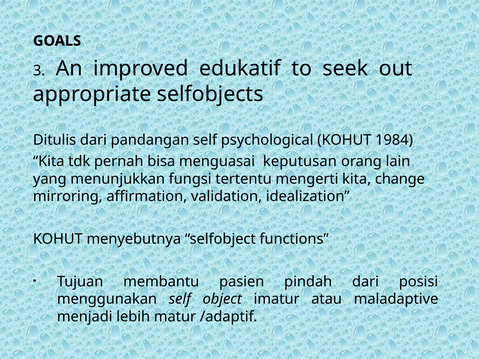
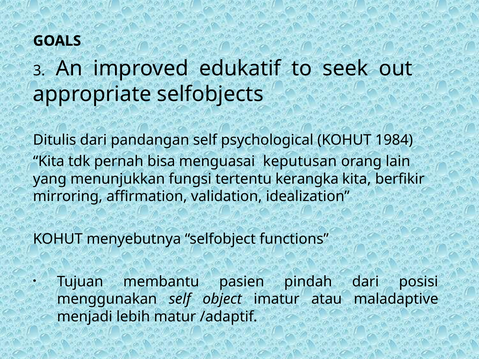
mengerti: mengerti -> kerangka
change: change -> berfikir
